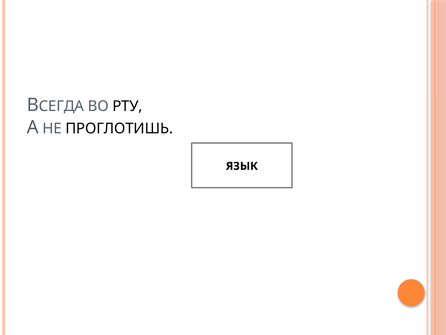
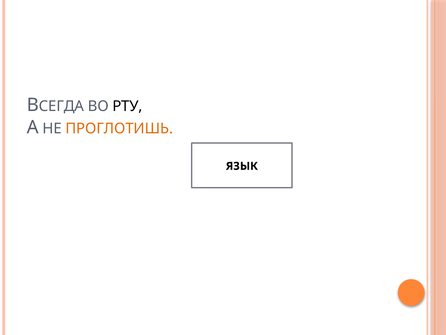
ПРОГЛОТИШЬ colour: black -> orange
